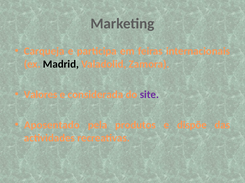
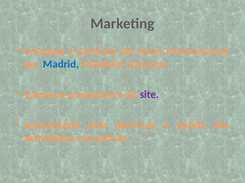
Madrid colour: black -> blue
considerada: considerada -> possuidores
pela produtos: produtos -> participa
dispõe: dispõe -> paixão
